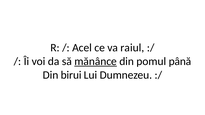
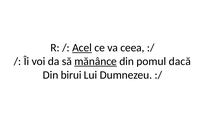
Acel underline: none -> present
raiul: raiul -> ceea
până: până -> dacă
